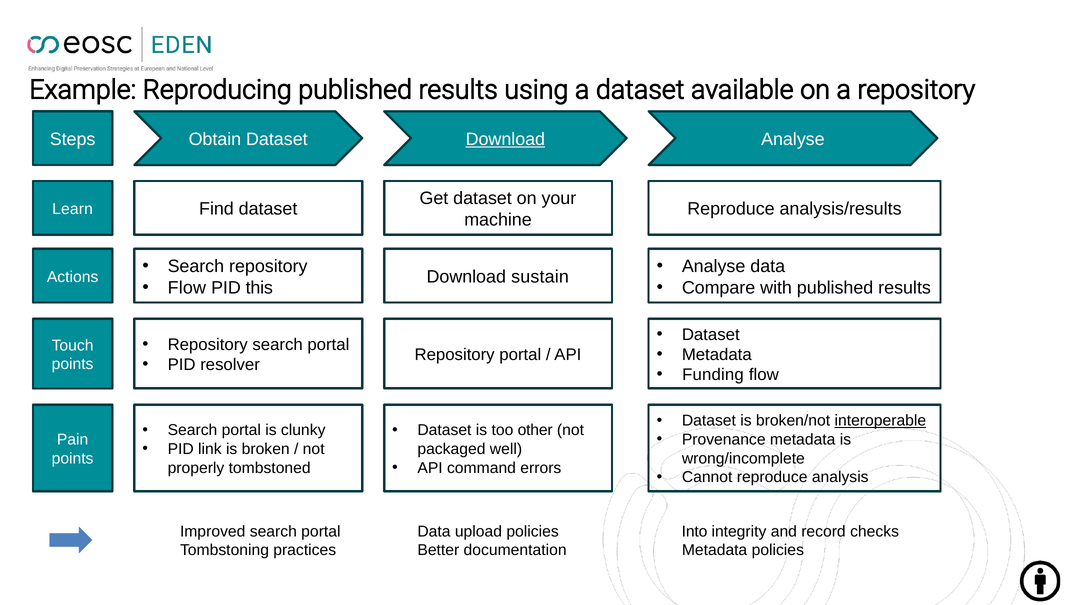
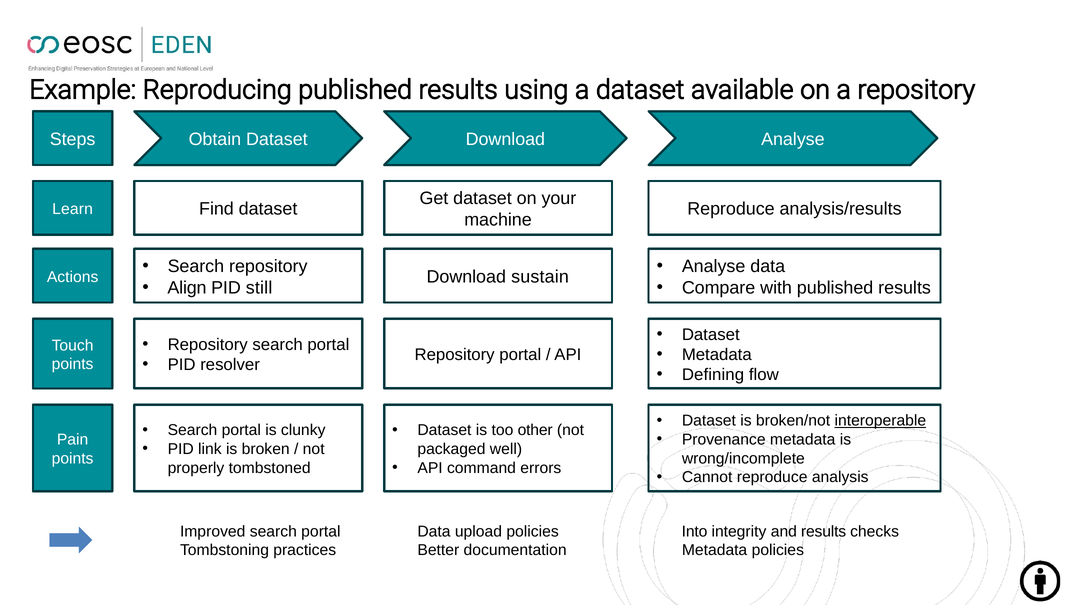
Download at (505, 139) underline: present -> none
Flow at (187, 288): Flow -> Align
this: this -> still
Funding: Funding -> Defining
and record: record -> results
